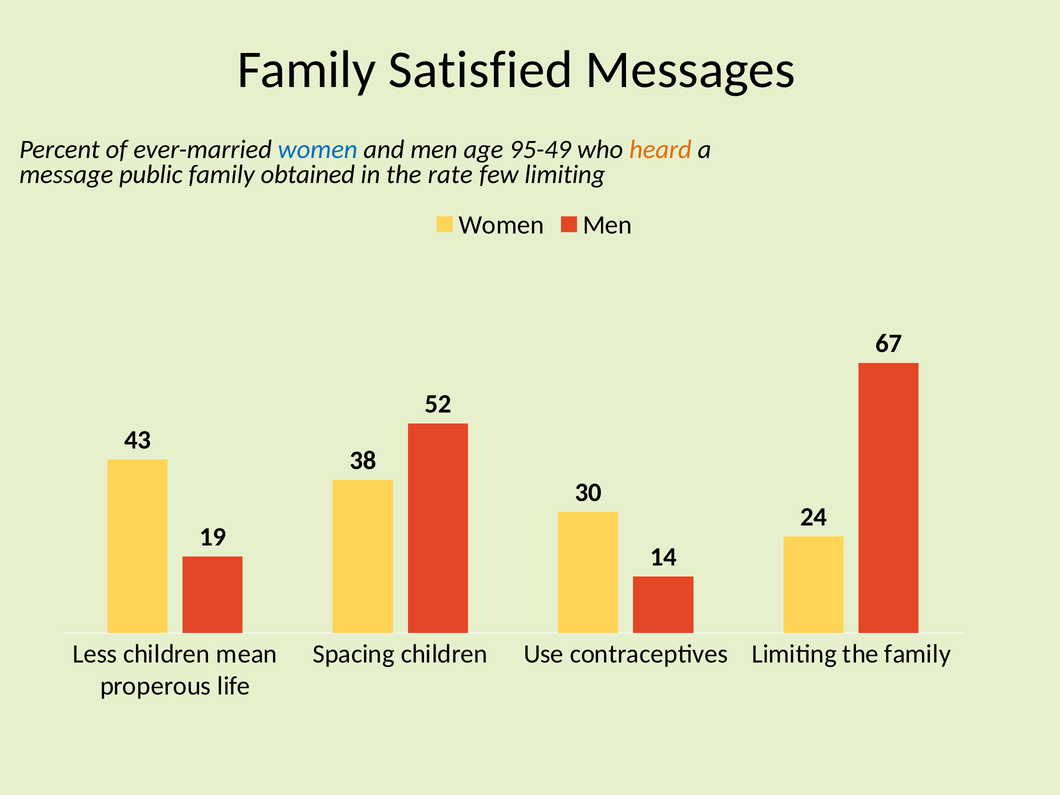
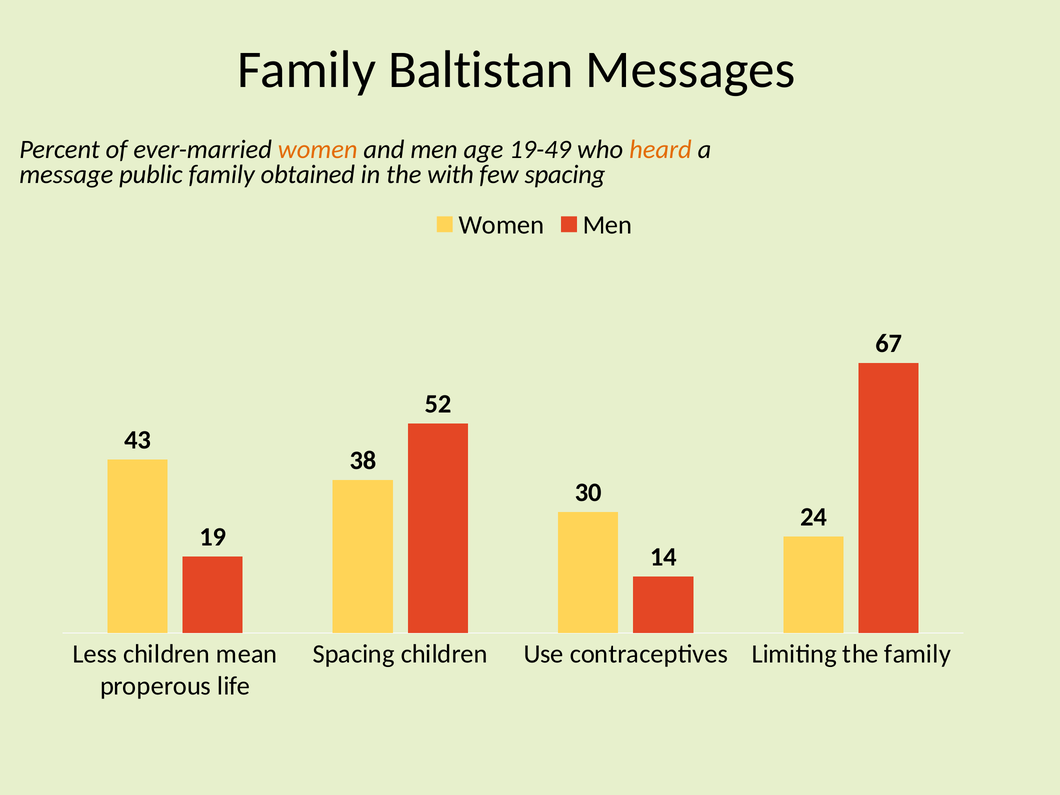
Satisfied: Satisfied -> Baltistan
women at (318, 149) colour: blue -> orange
95-49: 95-49 -> 19-49
rate: rate -> with
few limiting: limiting -> spacing
